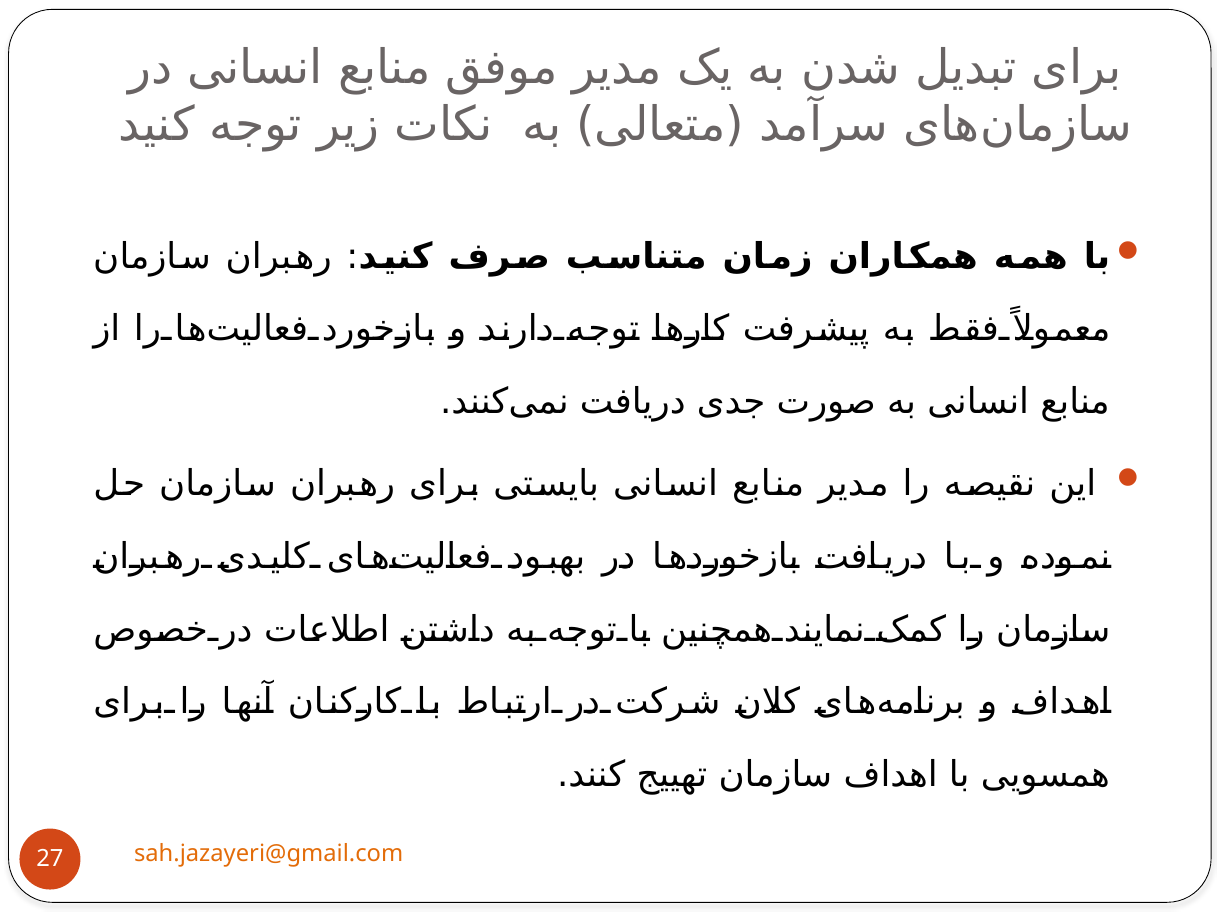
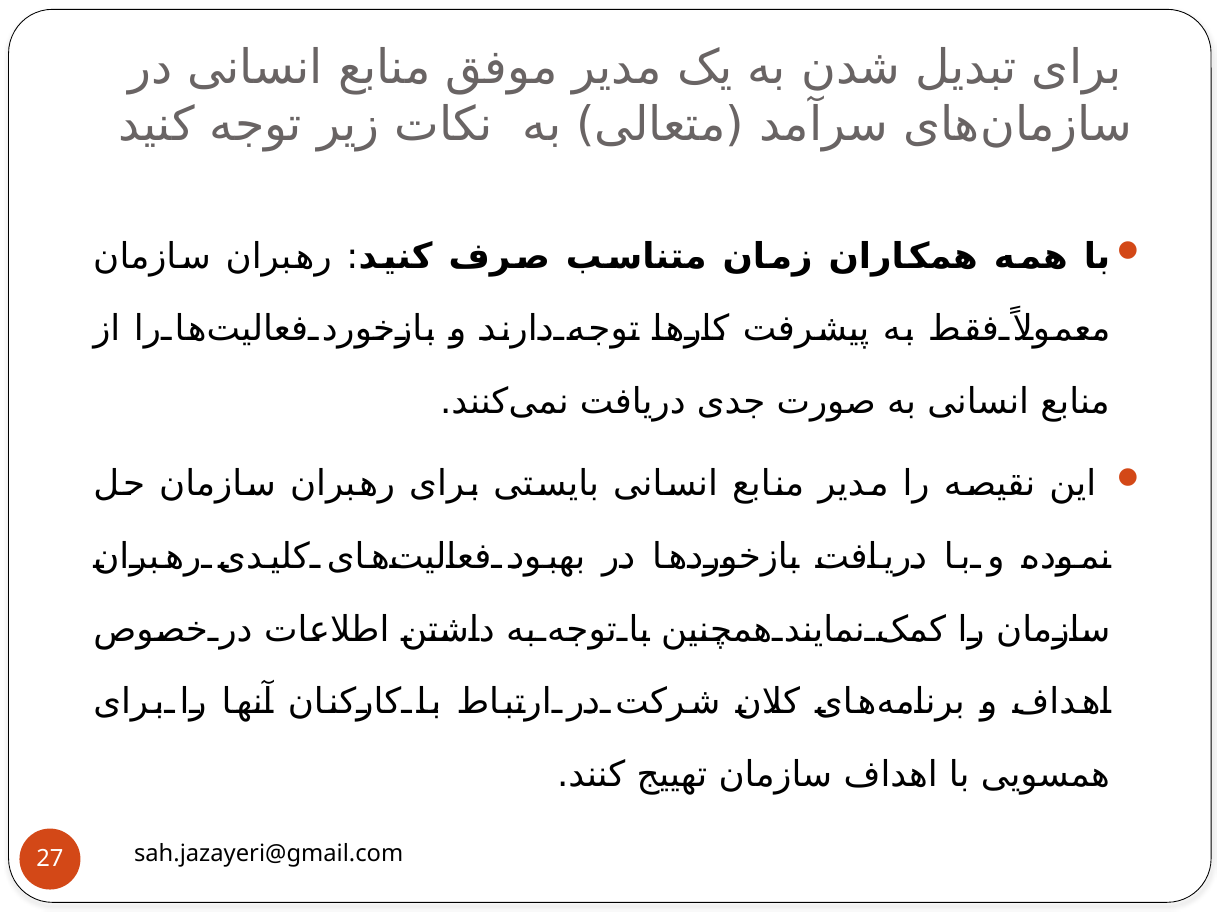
sah.jazayeri@gmail.com colour: orange -> black
